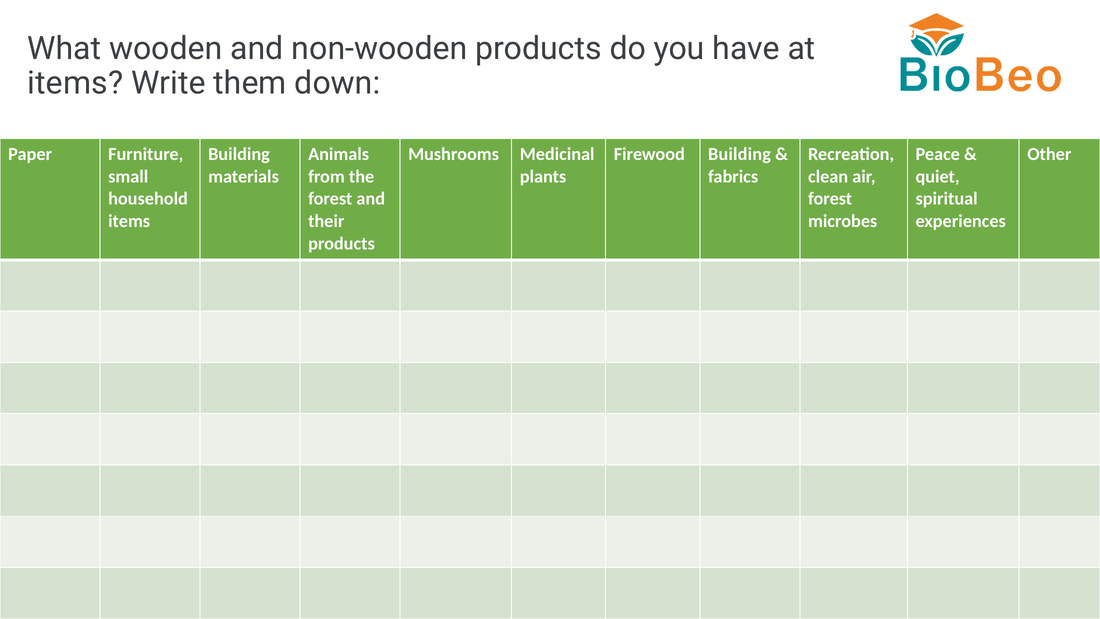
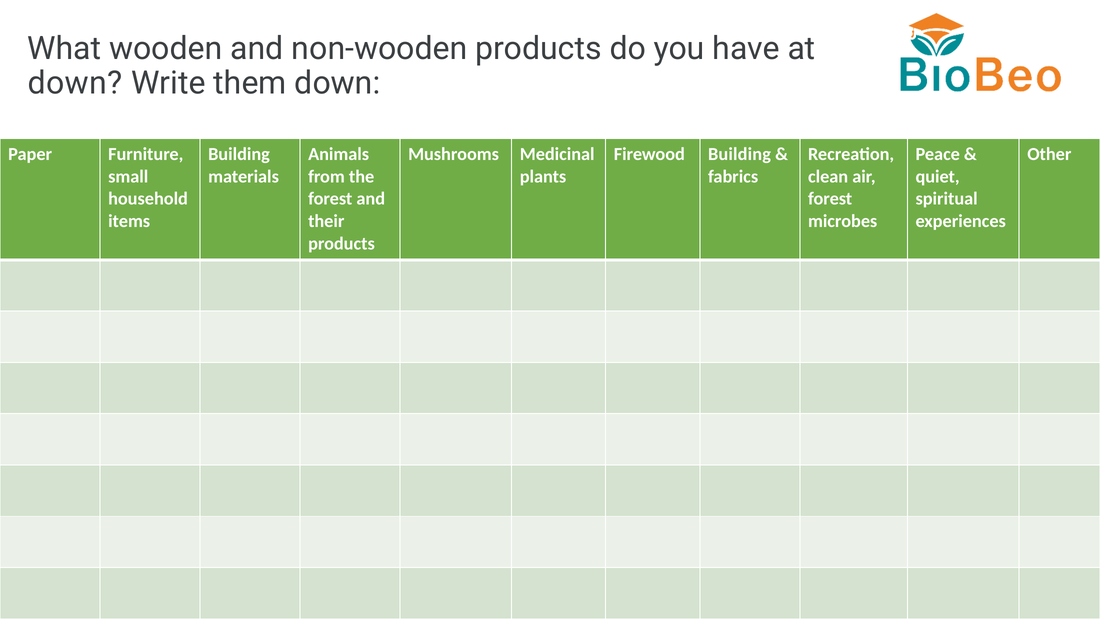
items at (75, 83): items -> down
